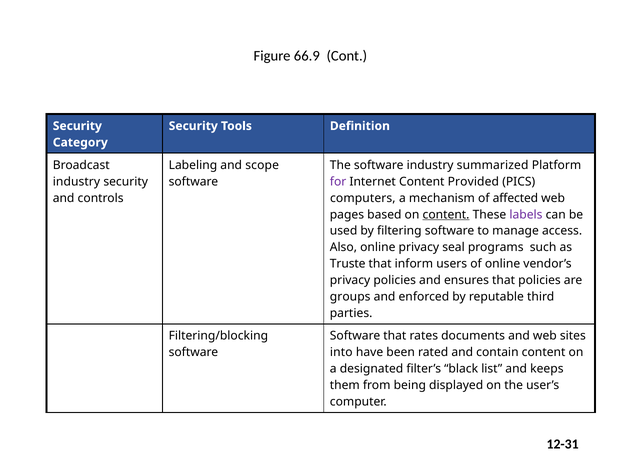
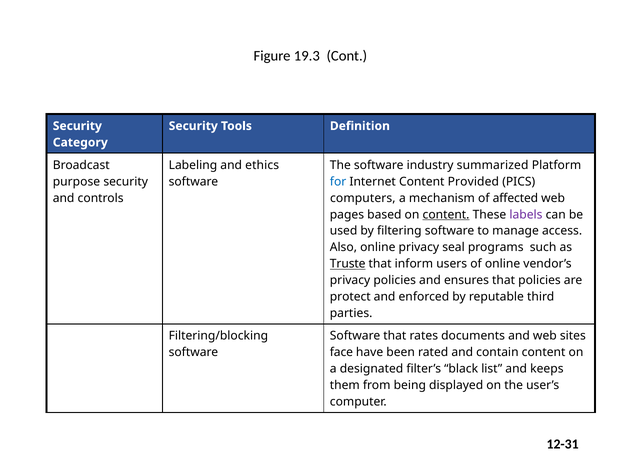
66.9: 66.9 -> 19.3
scope: scope -> ethics
industry at (76, 182): industry -> purpose
for colour: purple -> blue
Truste underline: none -> present
groups: groups -> protect
into: into -> face
